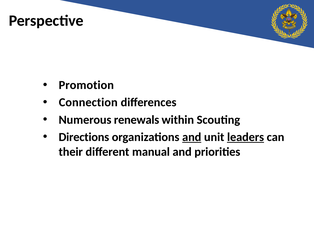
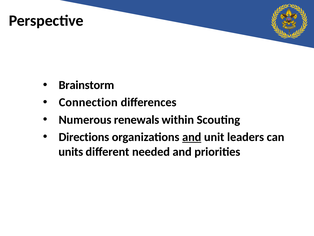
Promotion: Promotion -> Brainstorm
leaders underline: present -> none
their: their -> units
manual: manual -> needed
